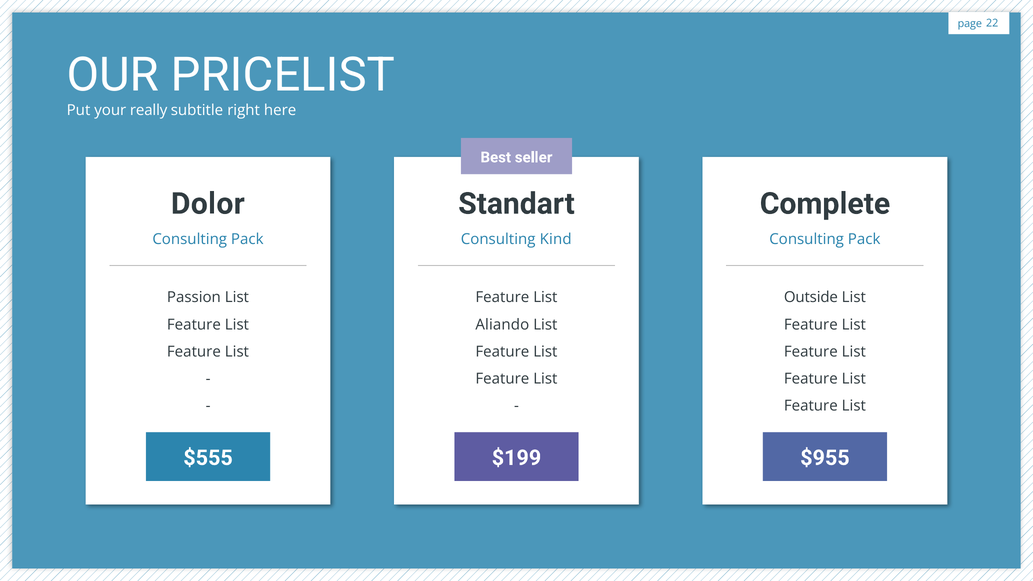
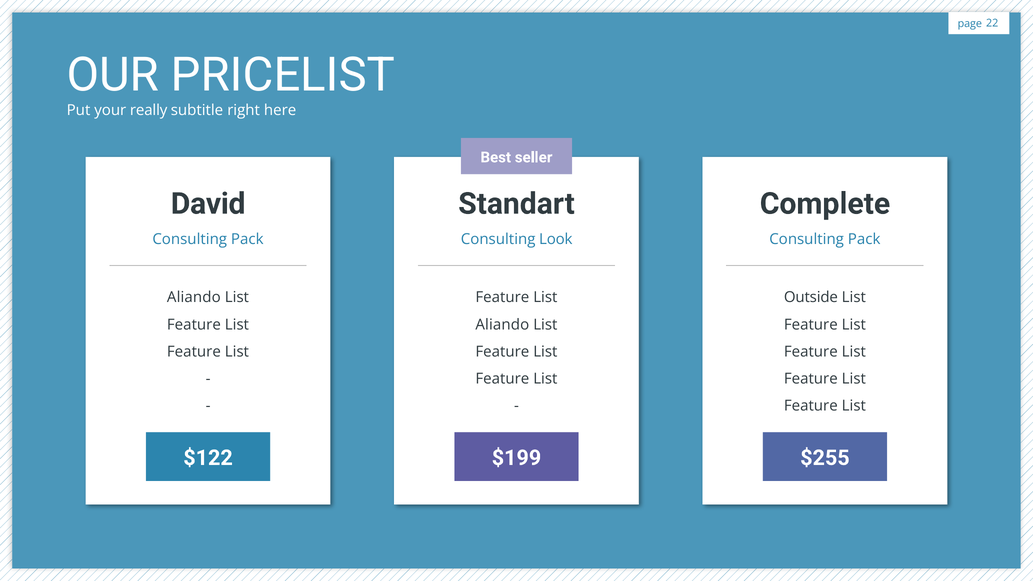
Dolor: Dolor -> David
Kind: Kind -> Look
Passion at (194, 298): Passion -> Aliando
$555: $555 -> $122
$955: $955 -> $255
